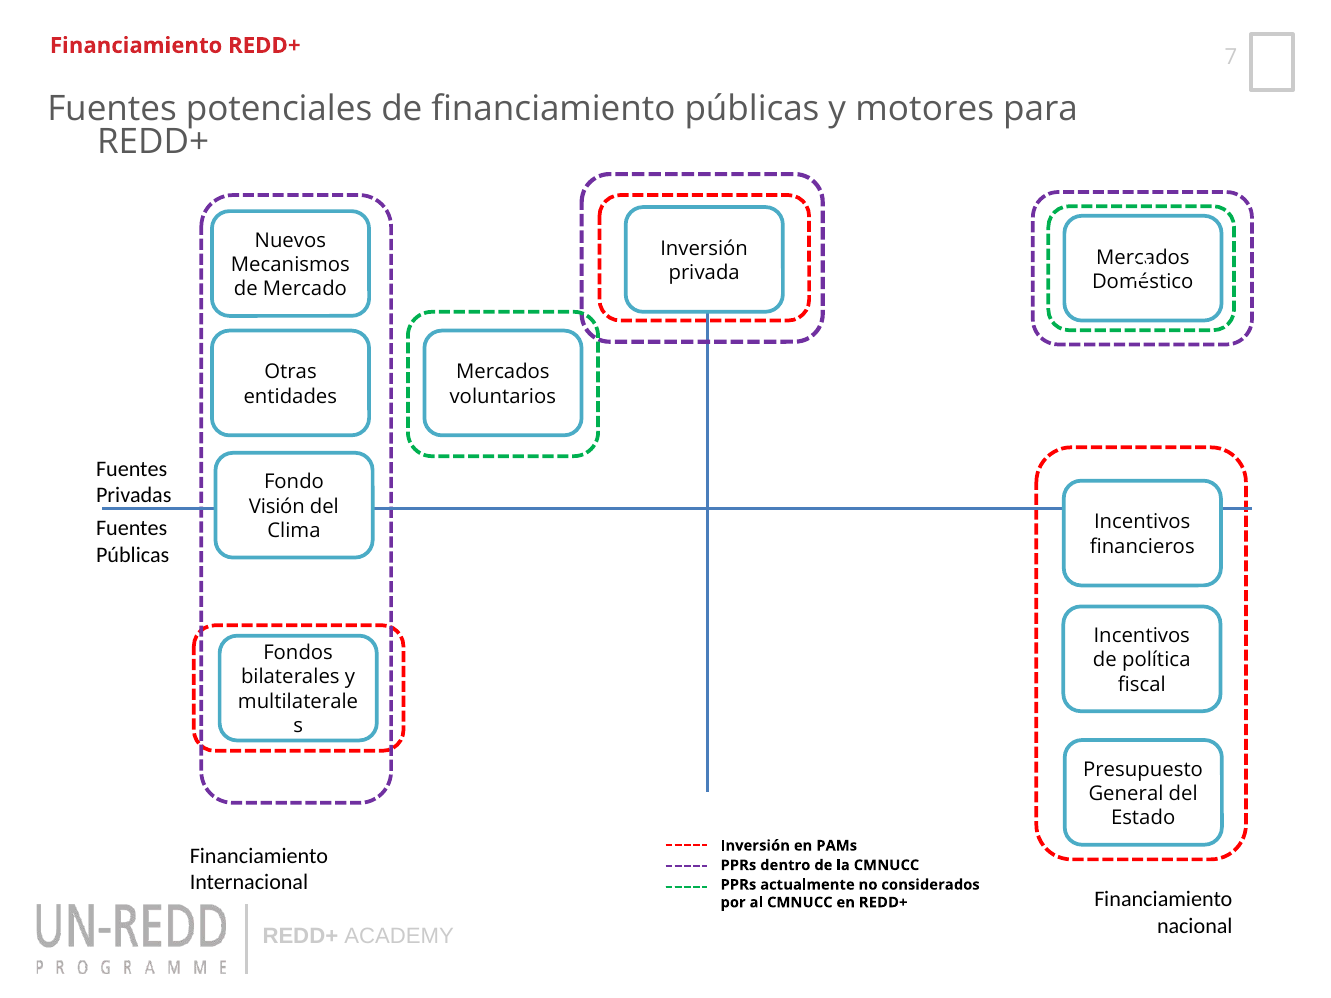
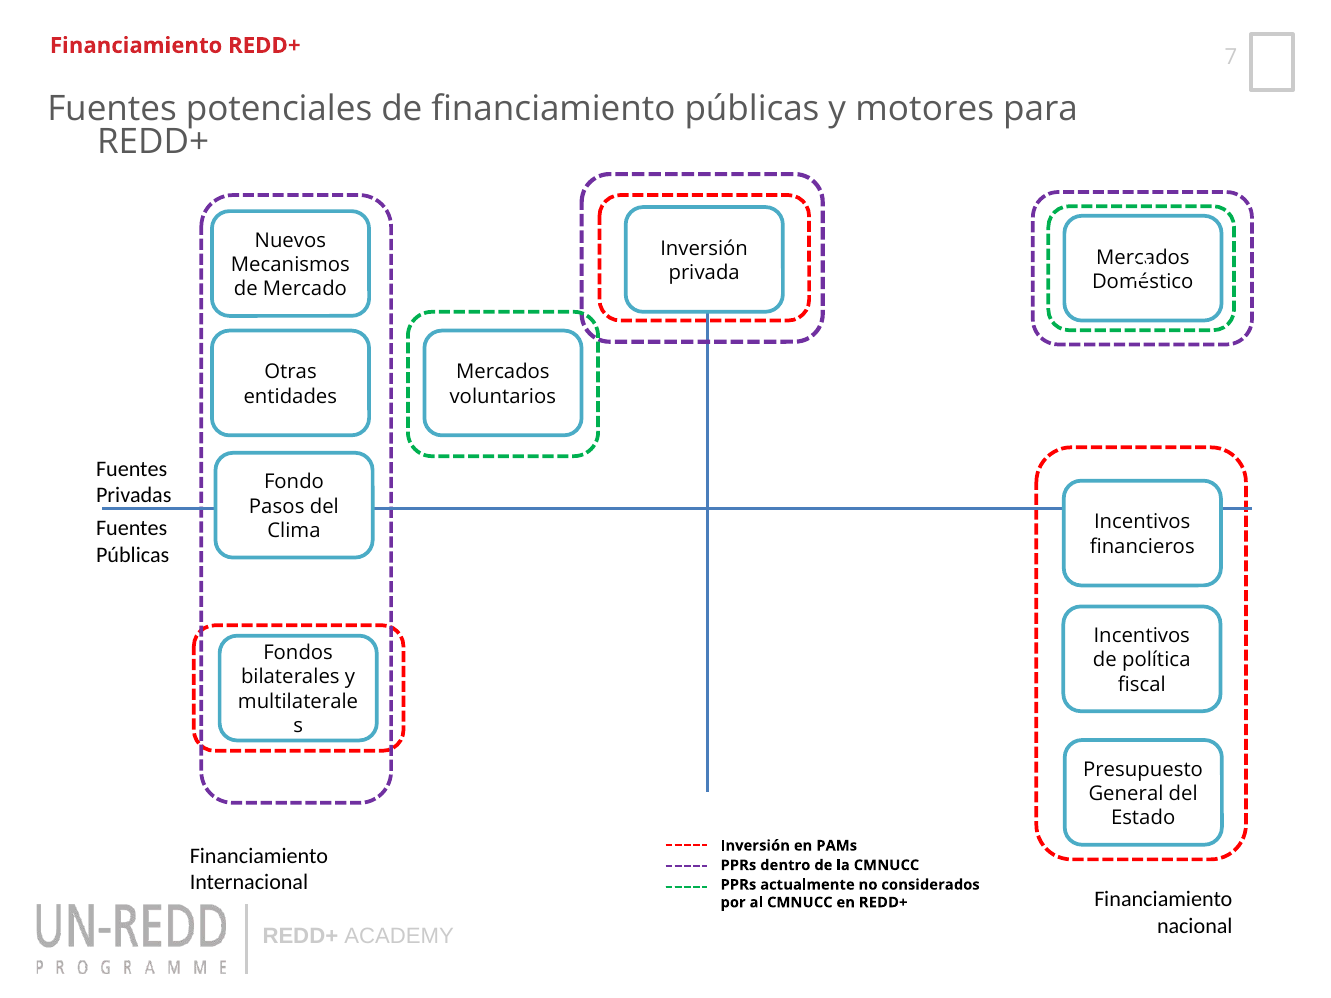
Visión: Visión -> Pasos
